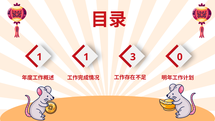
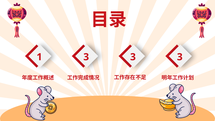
1 1: 1 -> 3
0 at (180, 57): 0 -> 3
